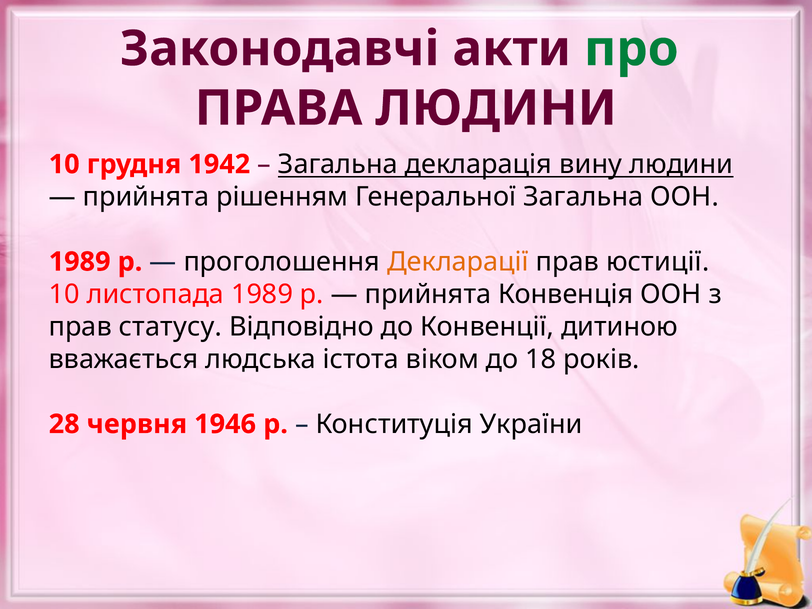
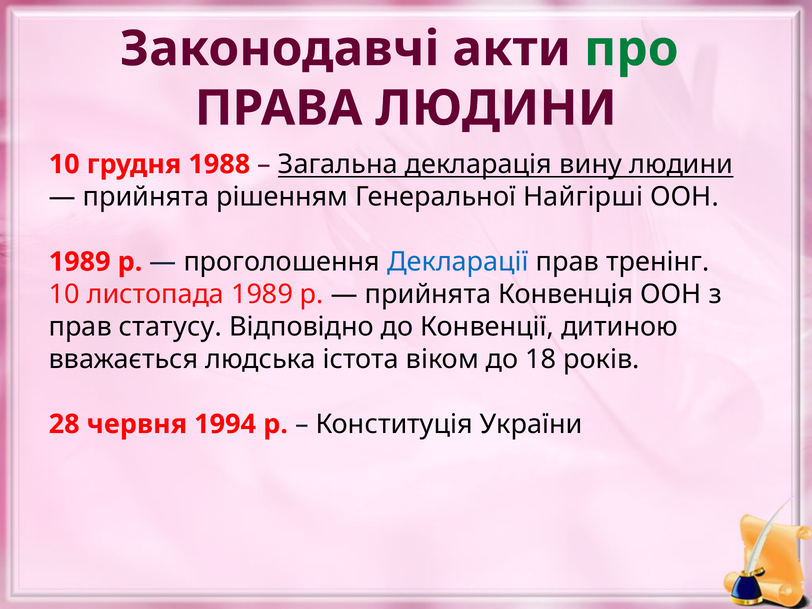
1942: 1942 -> 1988
Генеральної Загальна: Загальна -> Найгірші
Декларації colour: orange -> blue
юстиції: юстиції -> тренінг
1946: 1946 -> 1994
